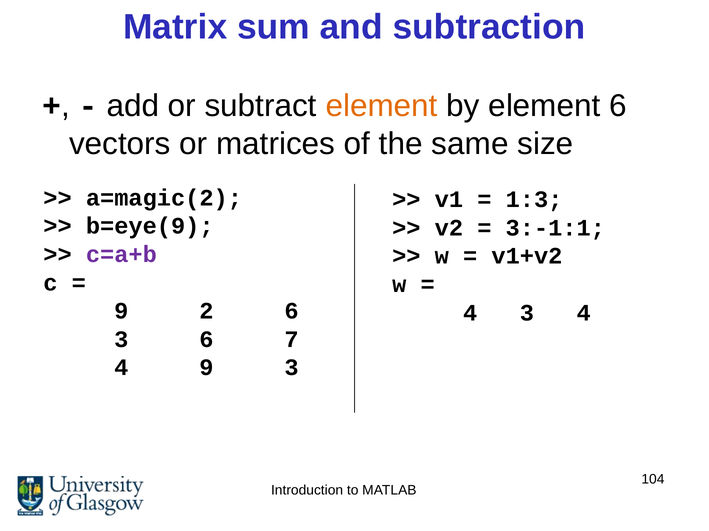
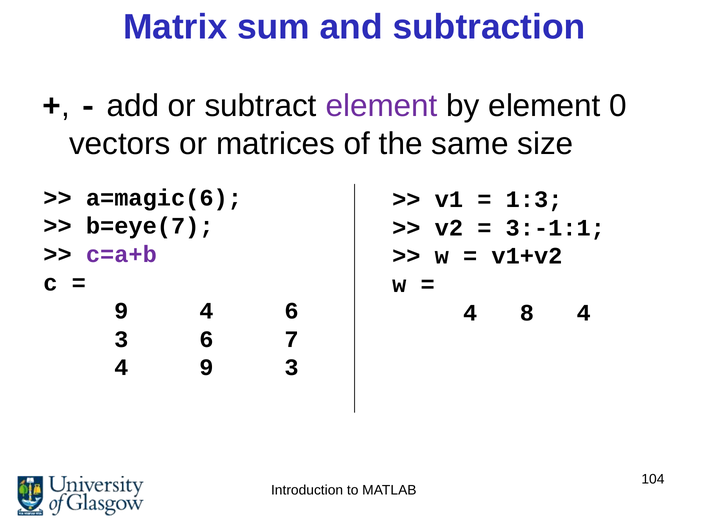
element at (382, 106) colour: orange -> purple
element 6: 6 -> 0
a=magic(2: a=magic(2 -> a=magic(6
b=eye(9: b=eye(9 -> b=eye(7
9 2: 2 -> 4
4 3: 3 -> 8
